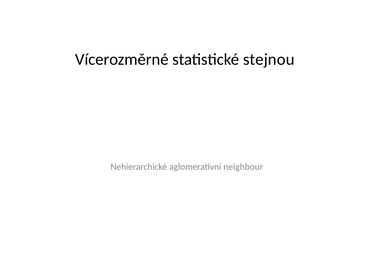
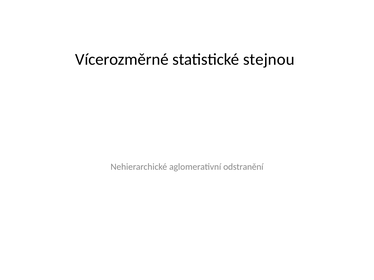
neighbour: neighbour -> odstranění
